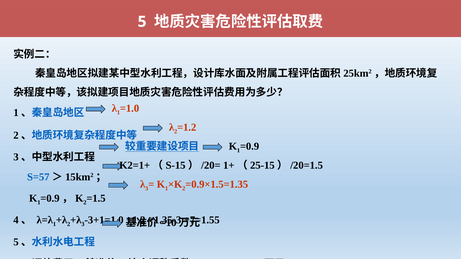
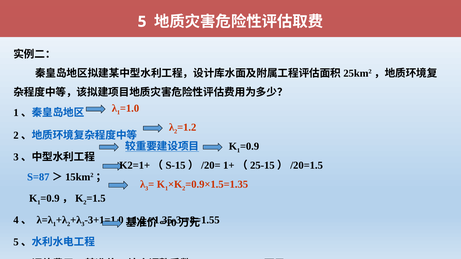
S=57: S=57 -> S=87
+7=1.55: +7=1.55 -> +8=1.55
